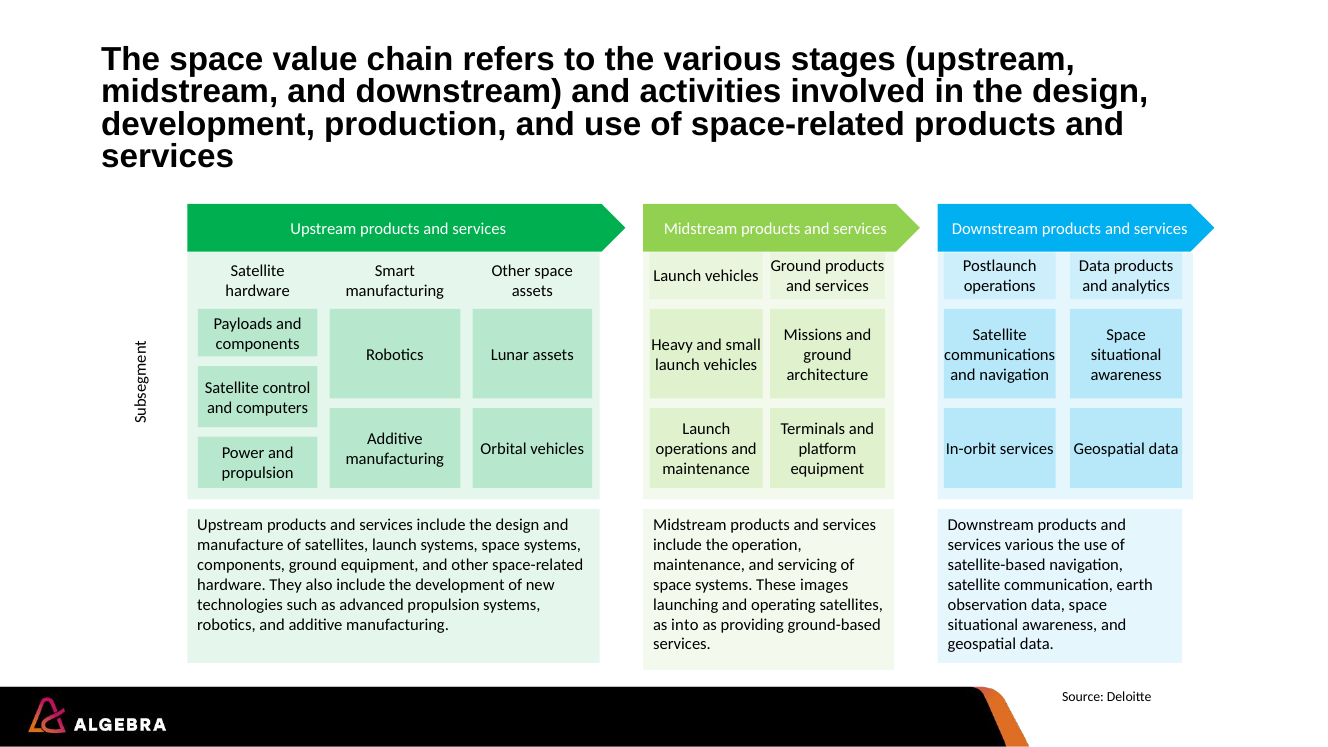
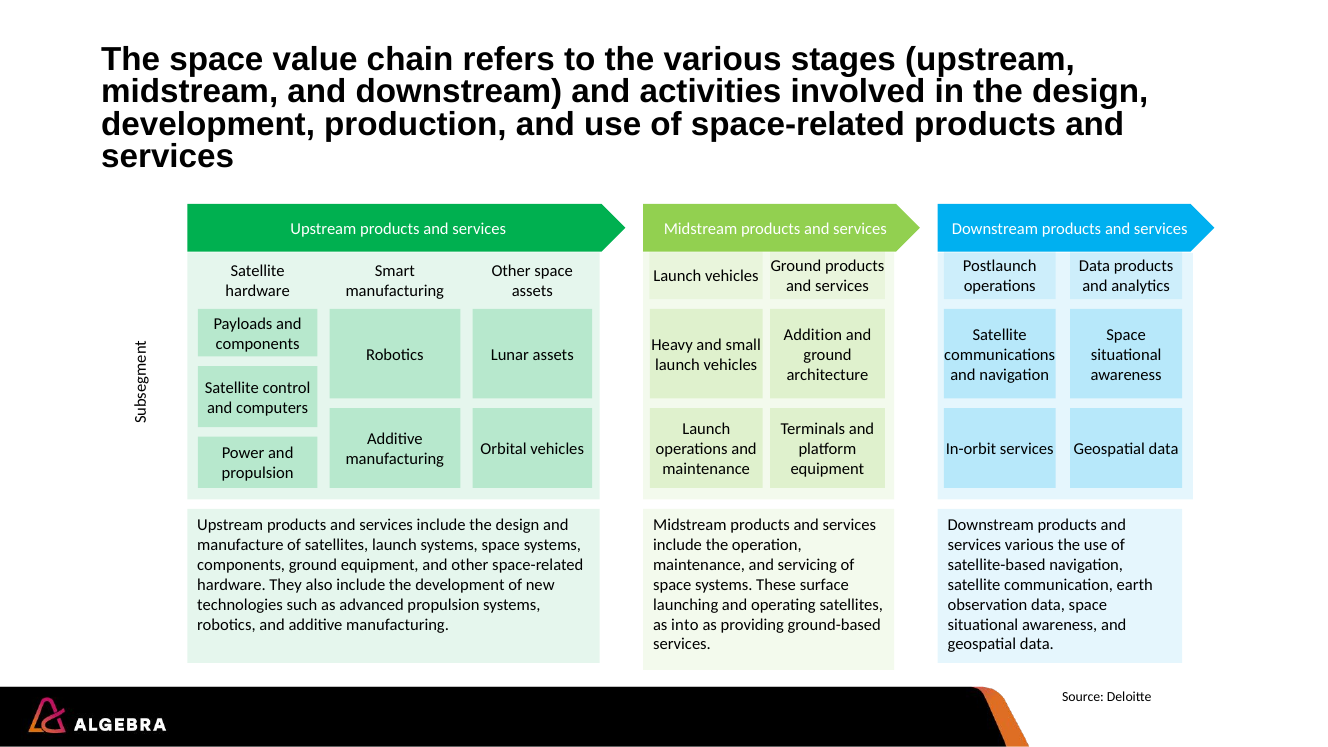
Missions: Missions -> Addition
images: images -> surface
